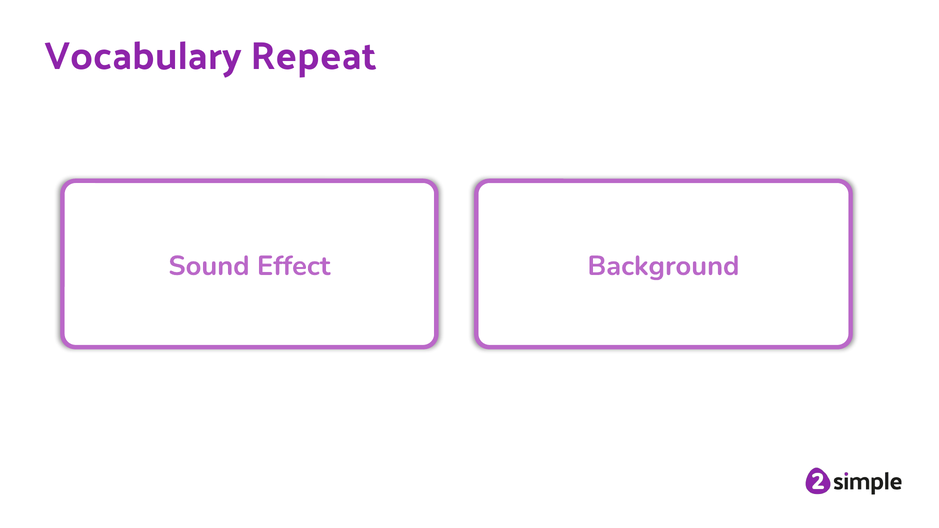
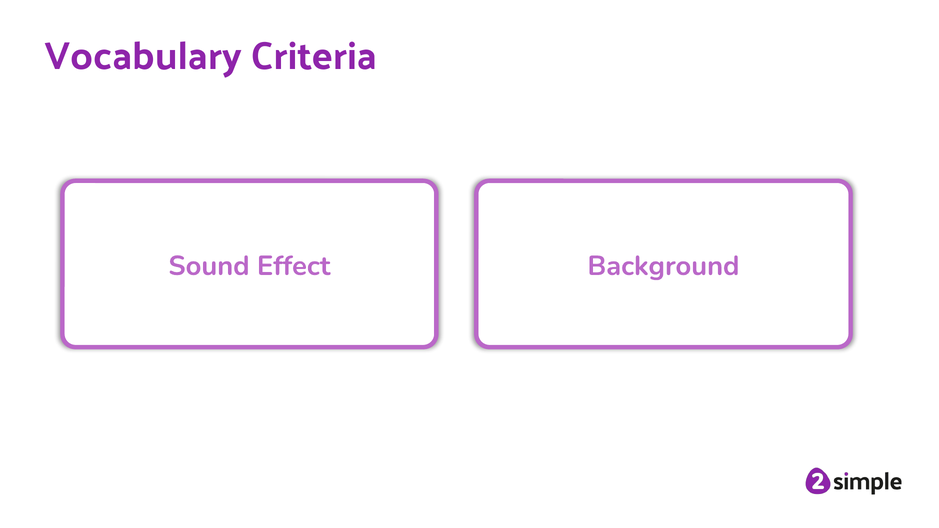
Repeat: Repeat -> Criteria
